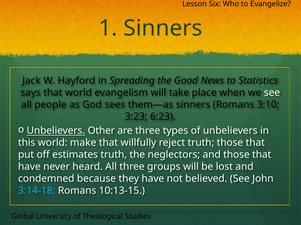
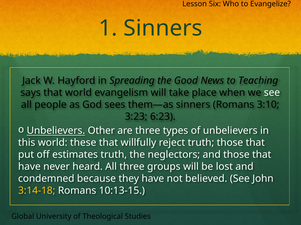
Statistics: Statistics -> Teaching
make: make -> these
3:14-18 colour: light blue -> yellow
